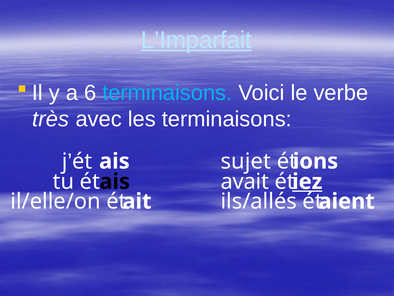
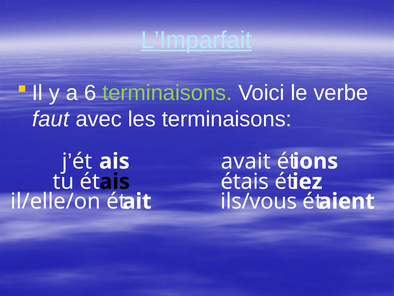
terminaisons at (167, 93) colour: light blue -> light green
très: très -> faut
sujet: sujet -> avait
avait: avait -> étais
iez underline: present -> none
ils/allés: ils/allés -> ils/vous
